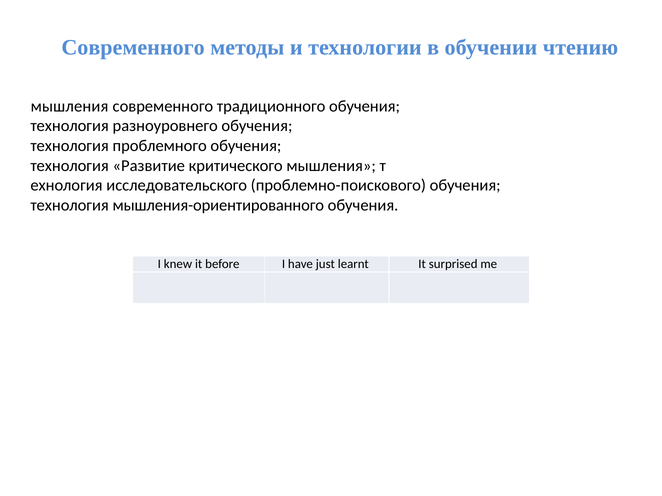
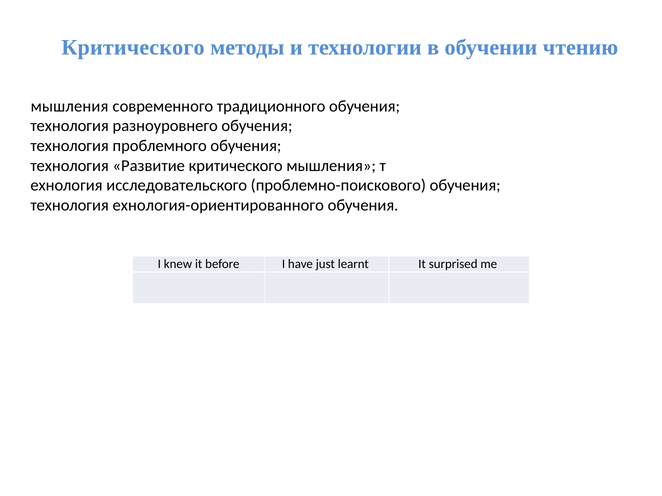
Современного at (133, 47): Современного -> Критического
мышления-ориентированного: мышления-ориентированного -> ехнология-ориентированного
